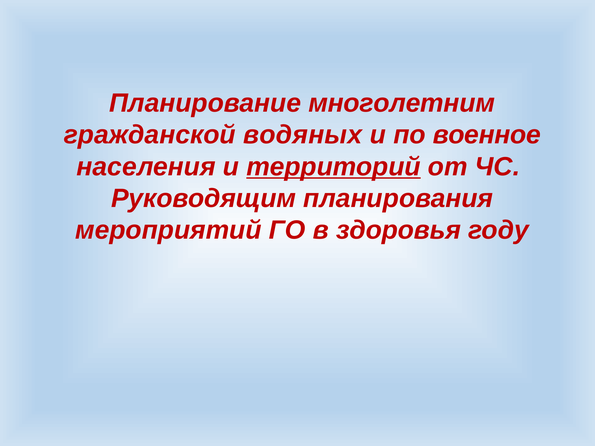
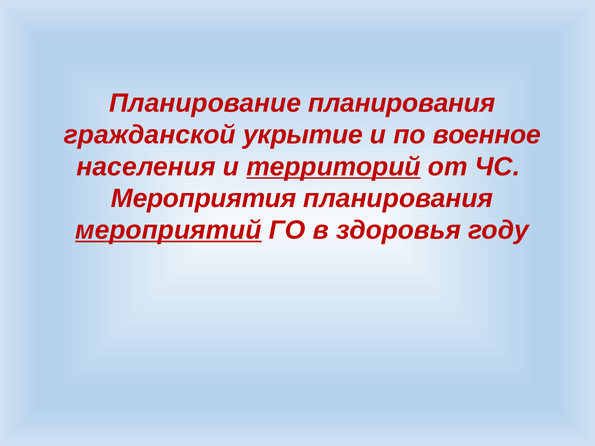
Планирование многолетним: многолетним -> планирования
водяных: водяных -> укрытие
Руководящим: Руководящим -> Мероприятия
мероприятий underline: none -> present
